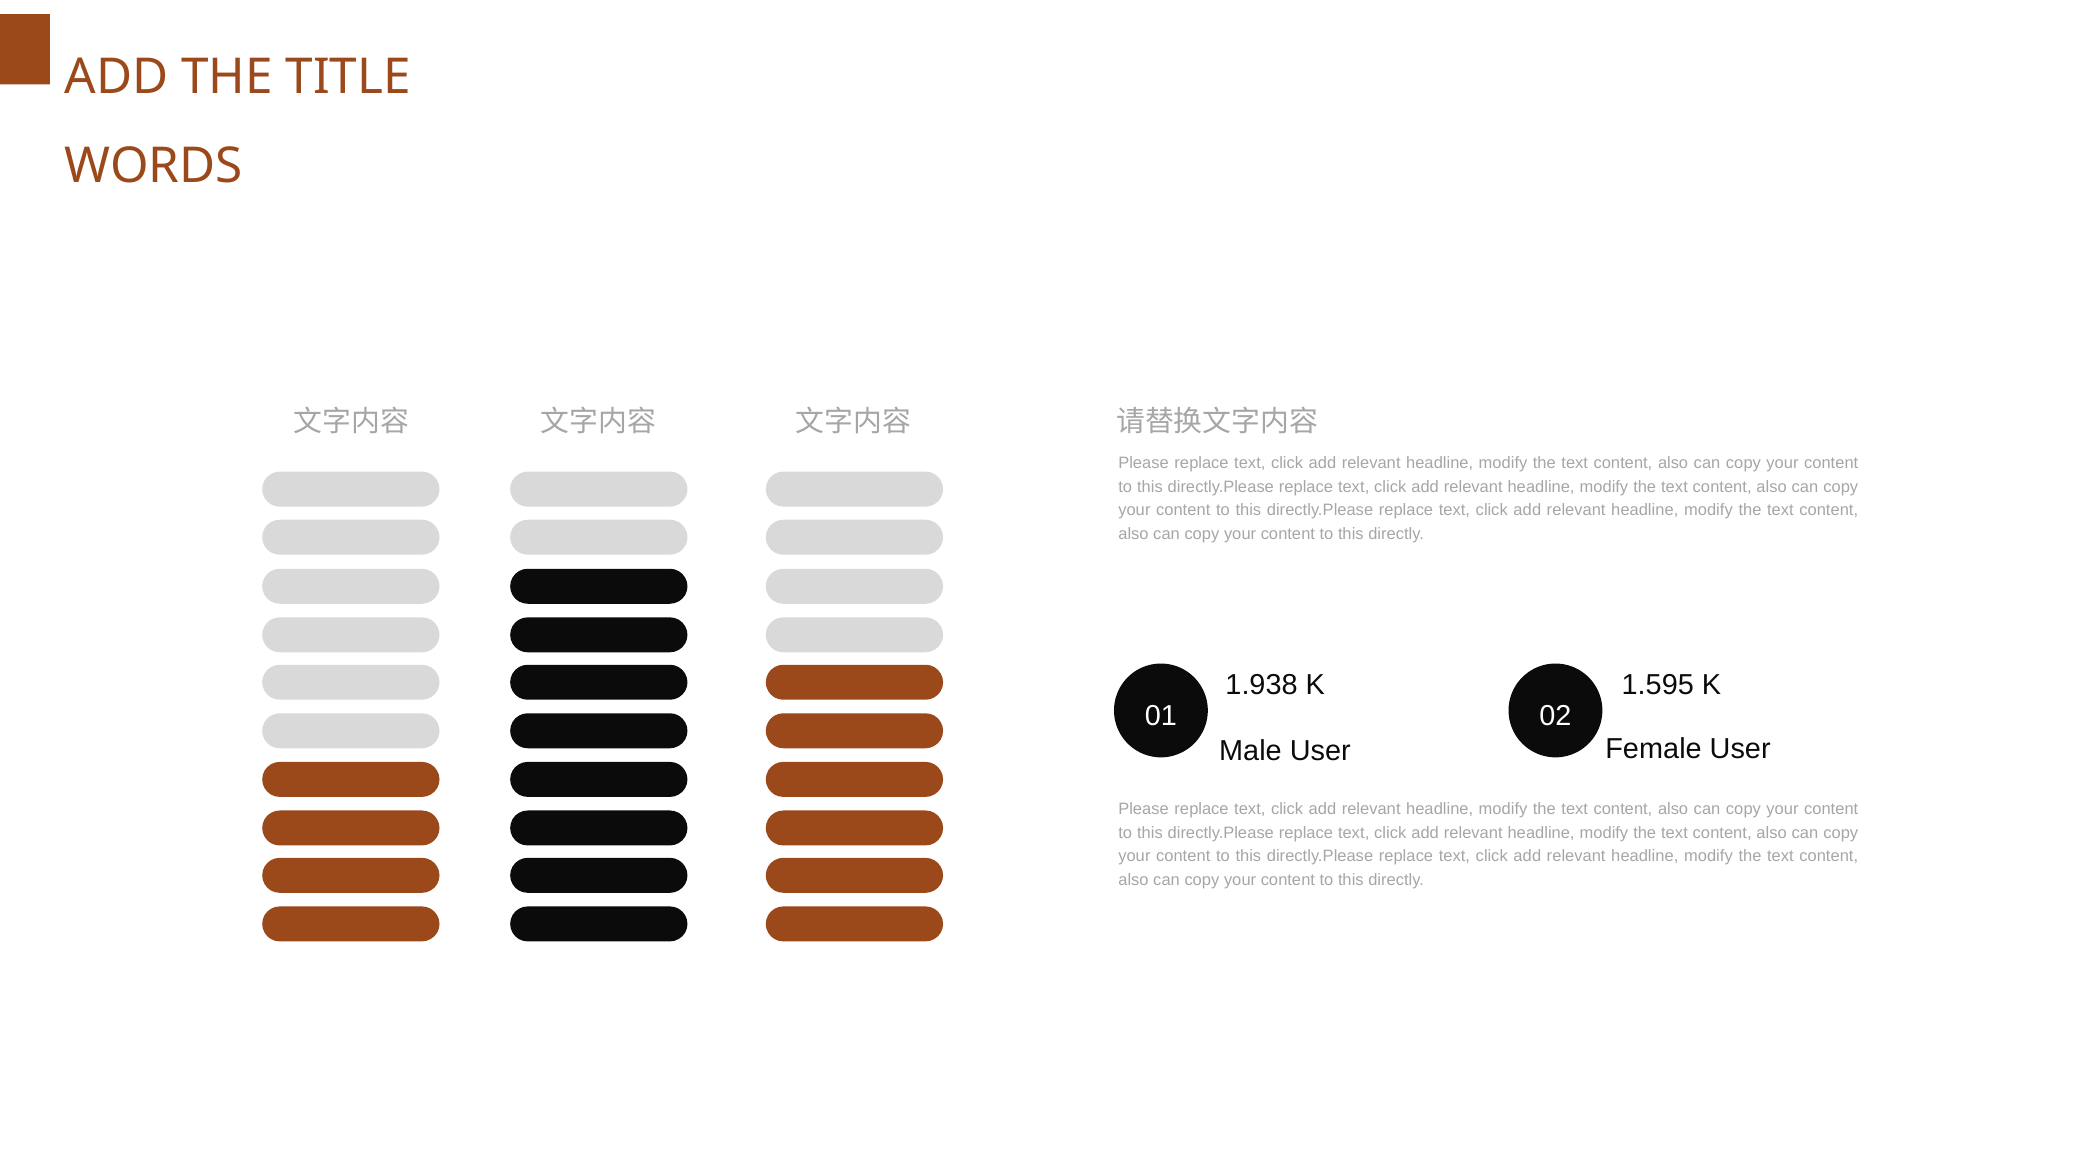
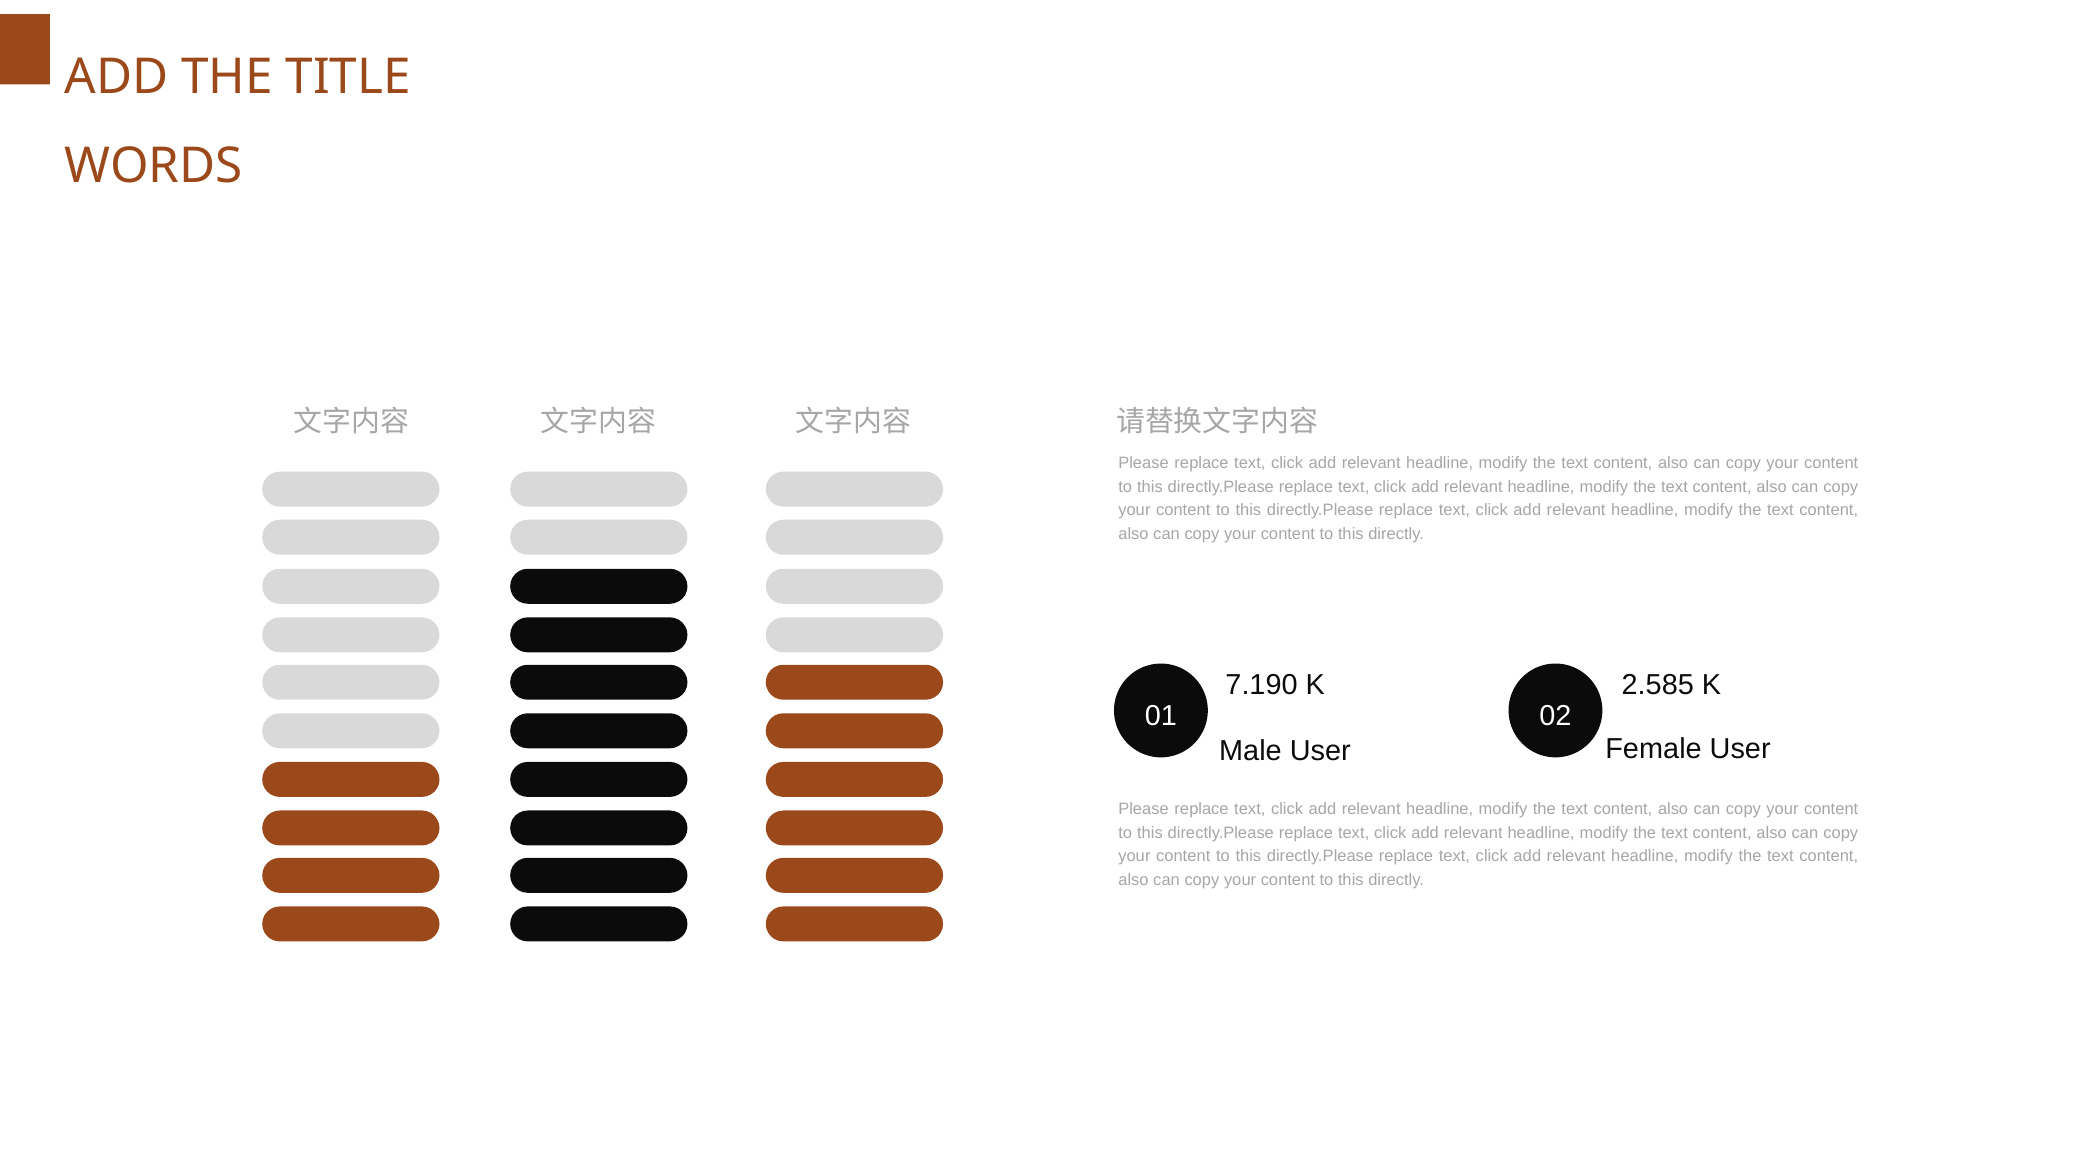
1.938: 1.938 -> 7.190
1.595: 1.595 -> 2.585
